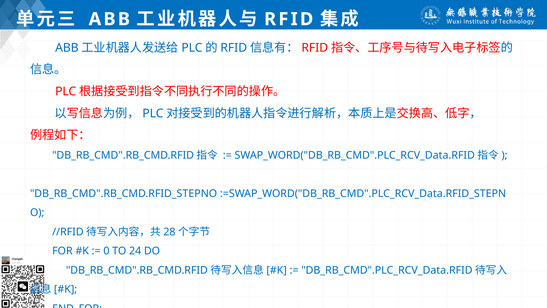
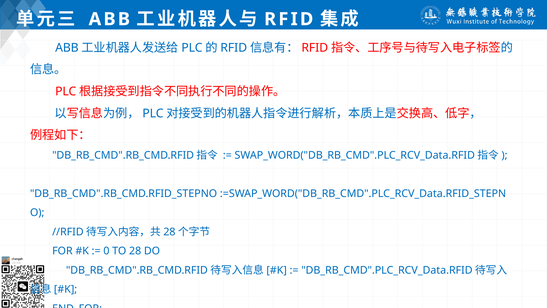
24: 24 -> 28
